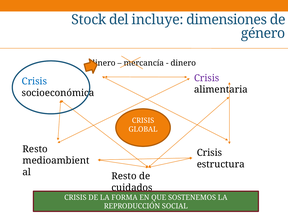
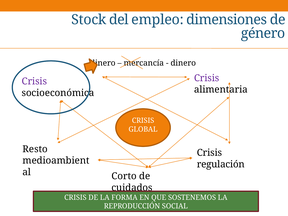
incluye: incluye -> empleo
Crisis at (34, 81) colour: blue -> purple
estructura: estructura -> regulación
Resto at (124, 176): Resto -> Corto
